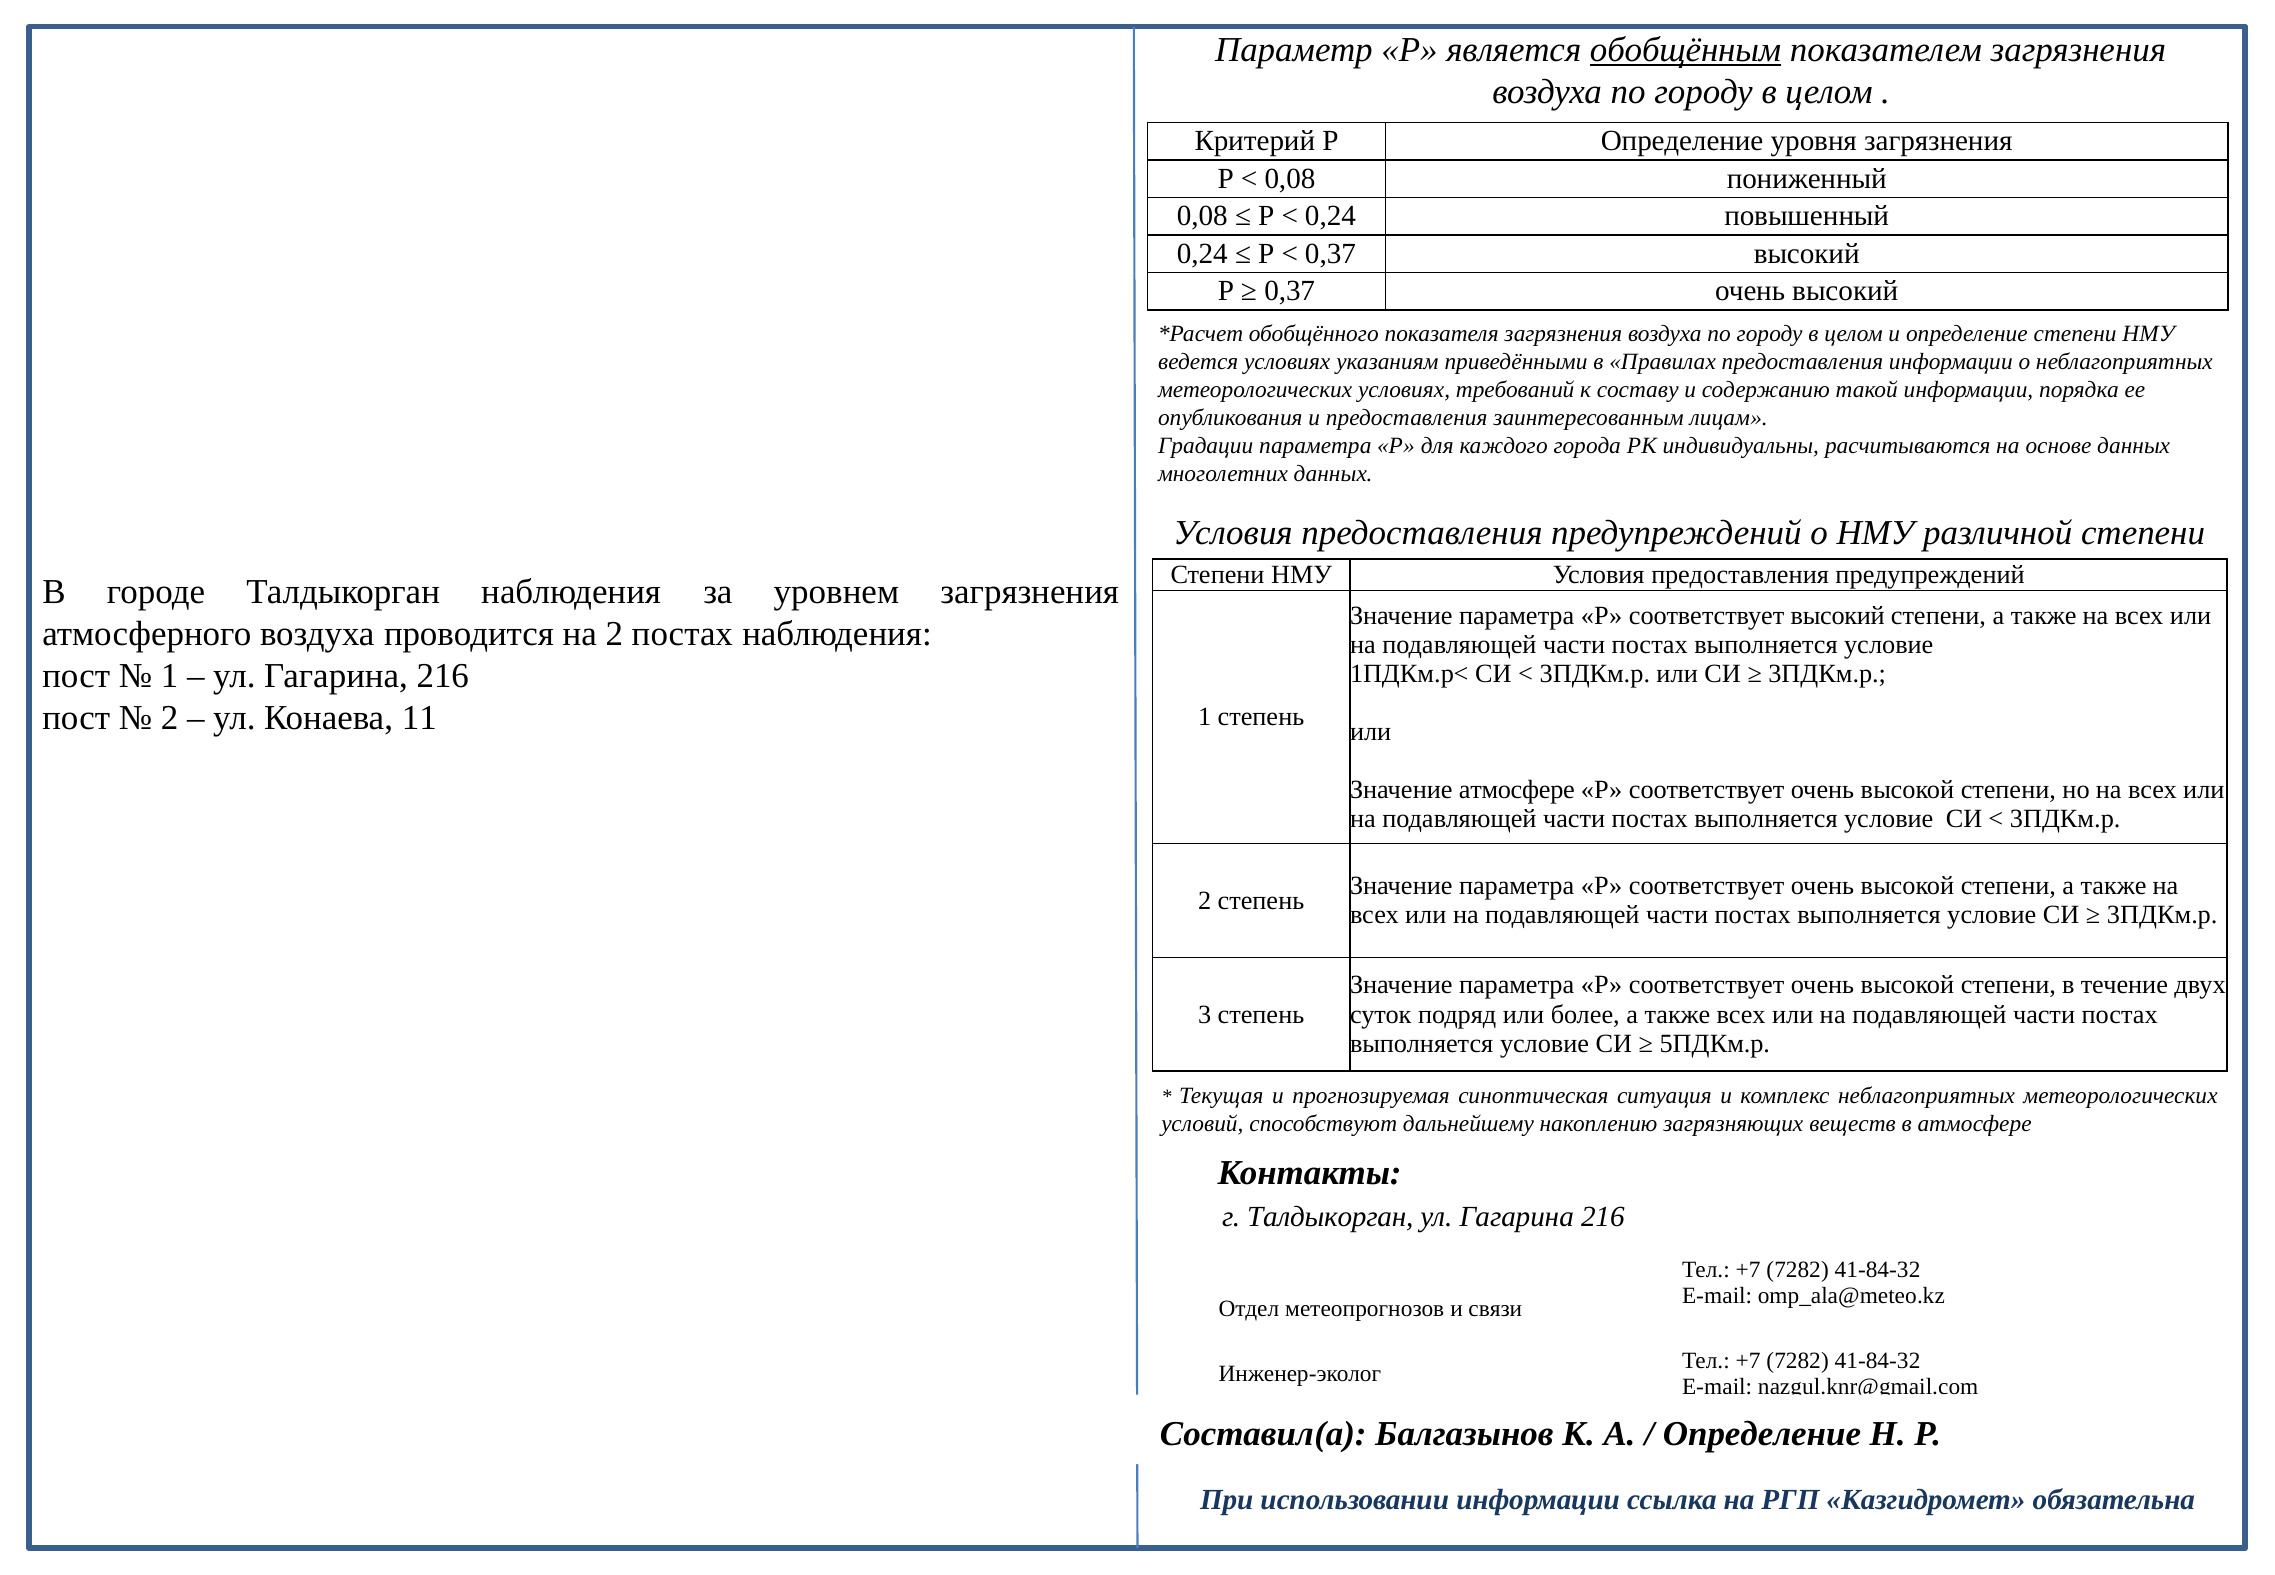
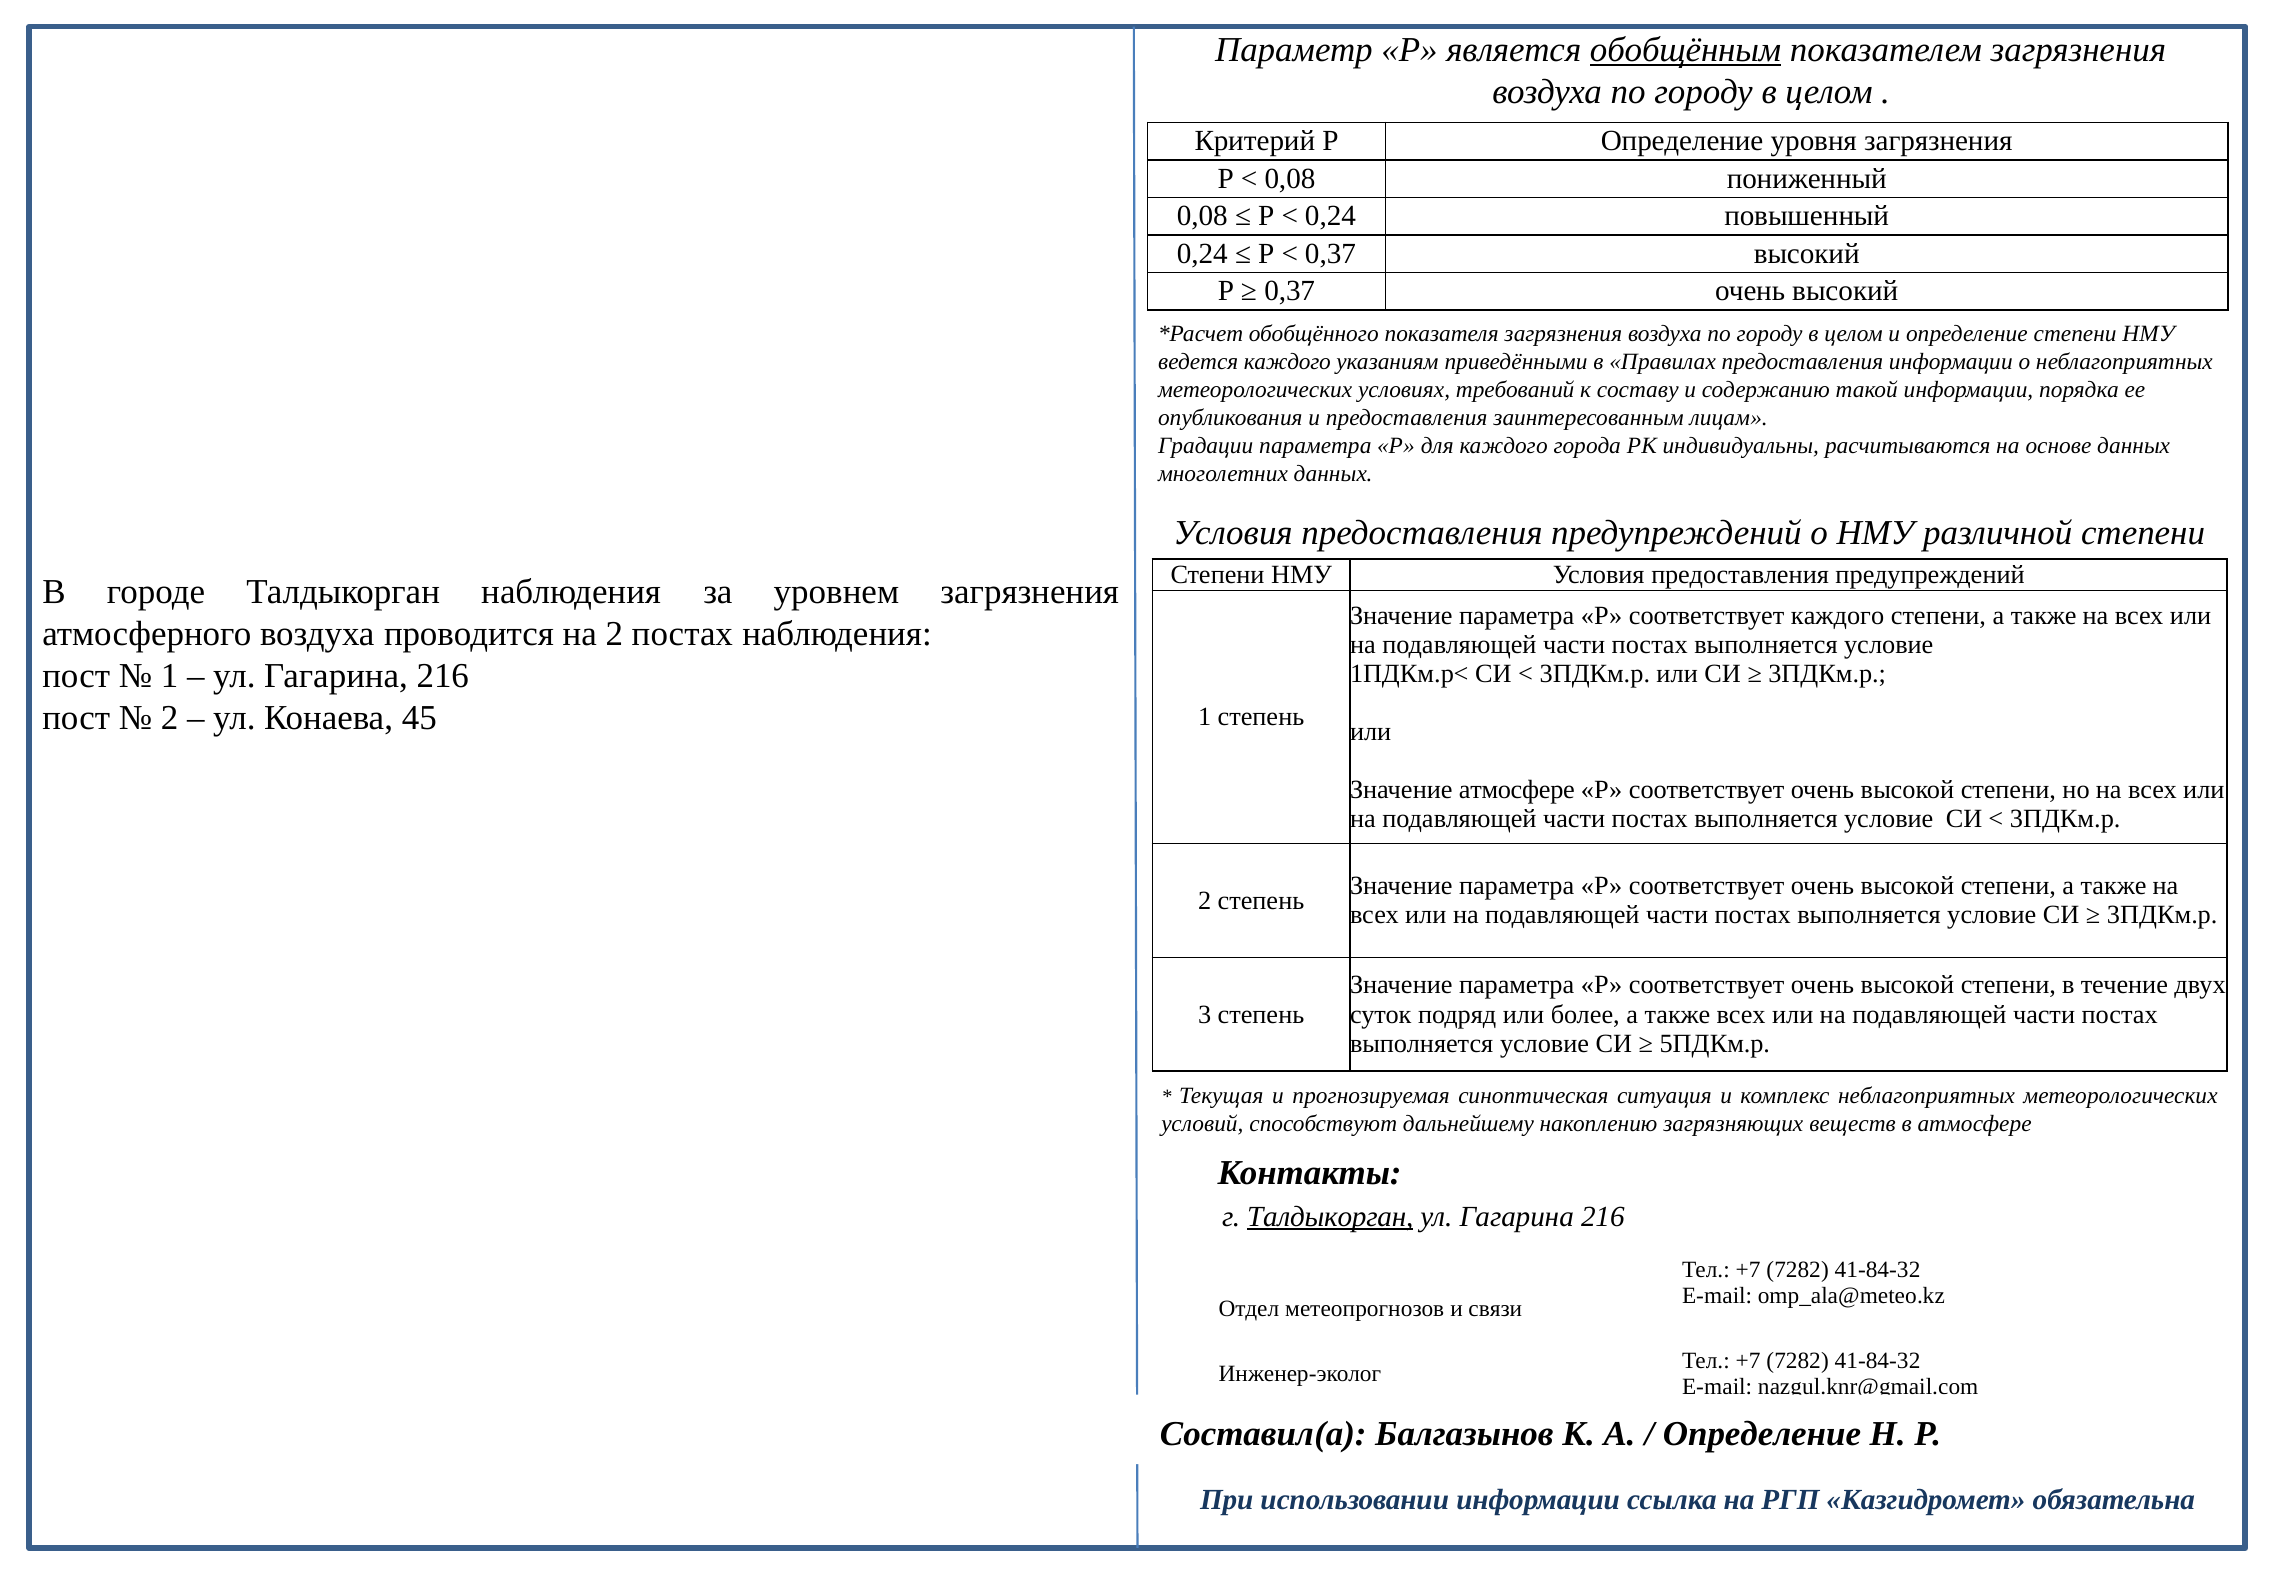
ведется условиях: условиях -> каждого
соответствует высокий: высокий -> каждого
11: 11 -> 45
Талдыкорган at (1330, 1217) underline: none -> present
